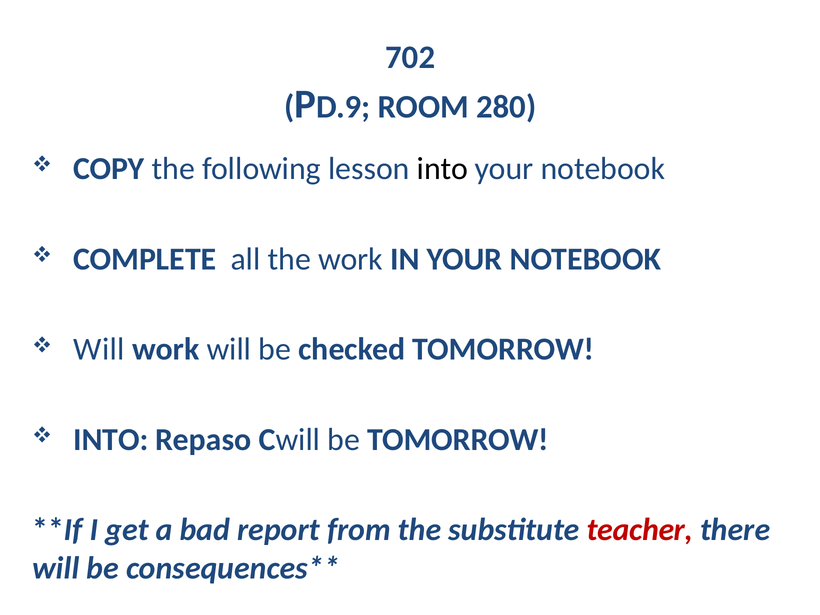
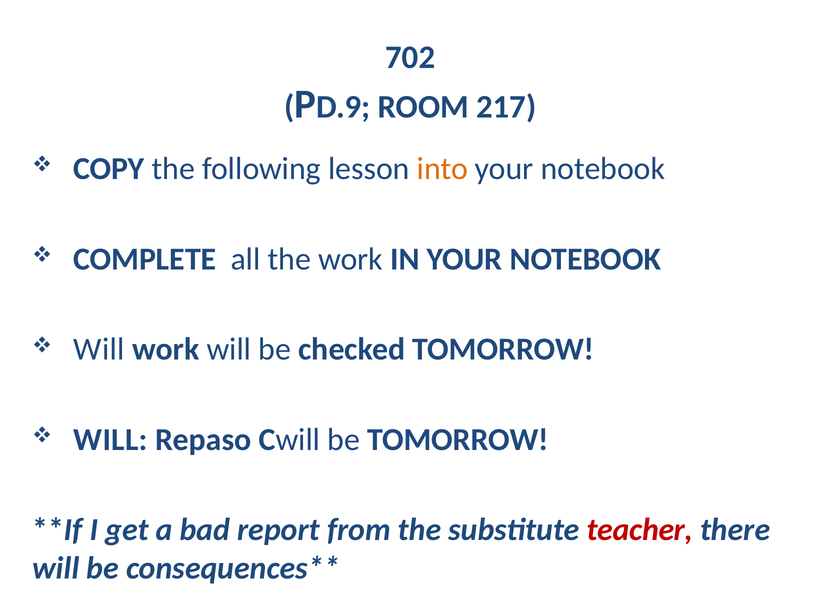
280: 280 -> 217
into at (442, 169) colour: black -> orange
INTO at (111, 440): INTO -> WILL
